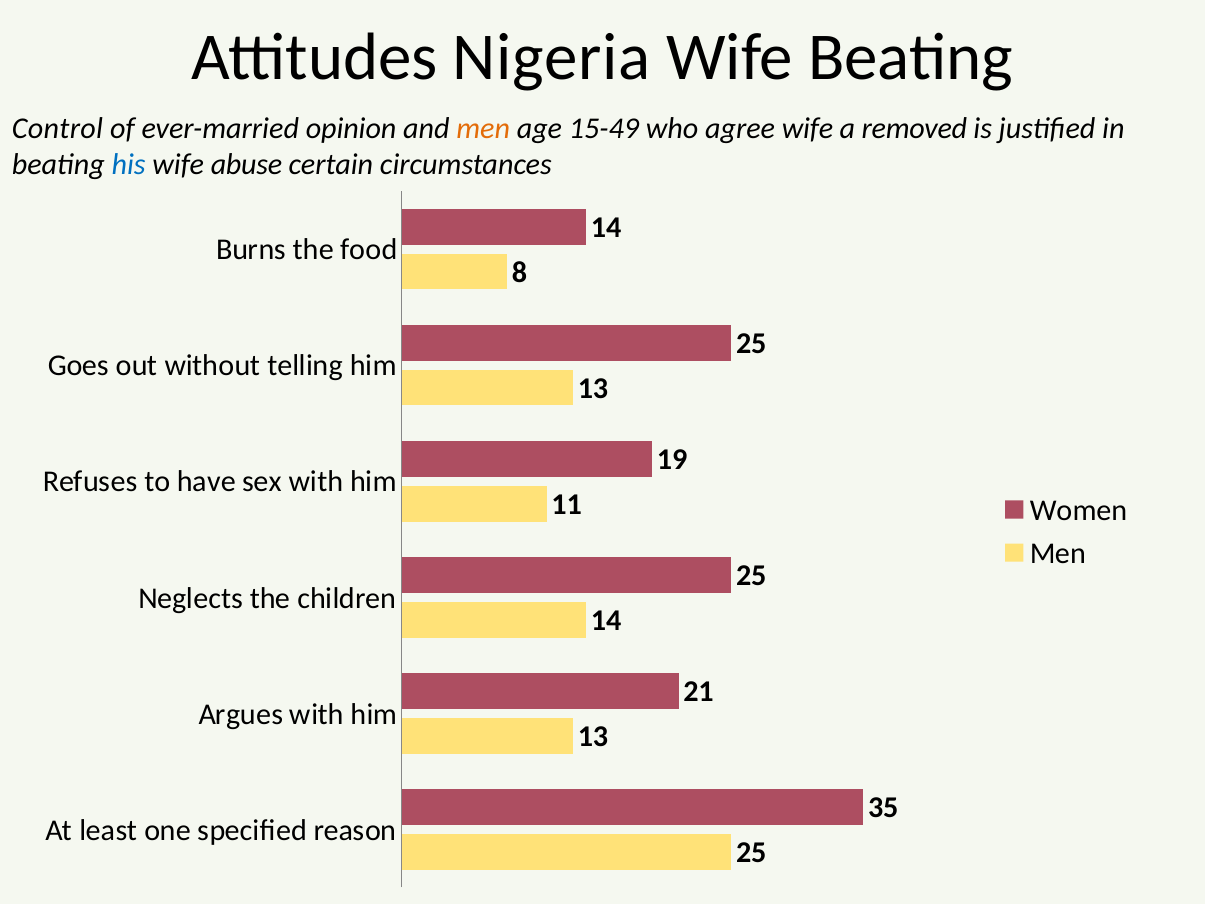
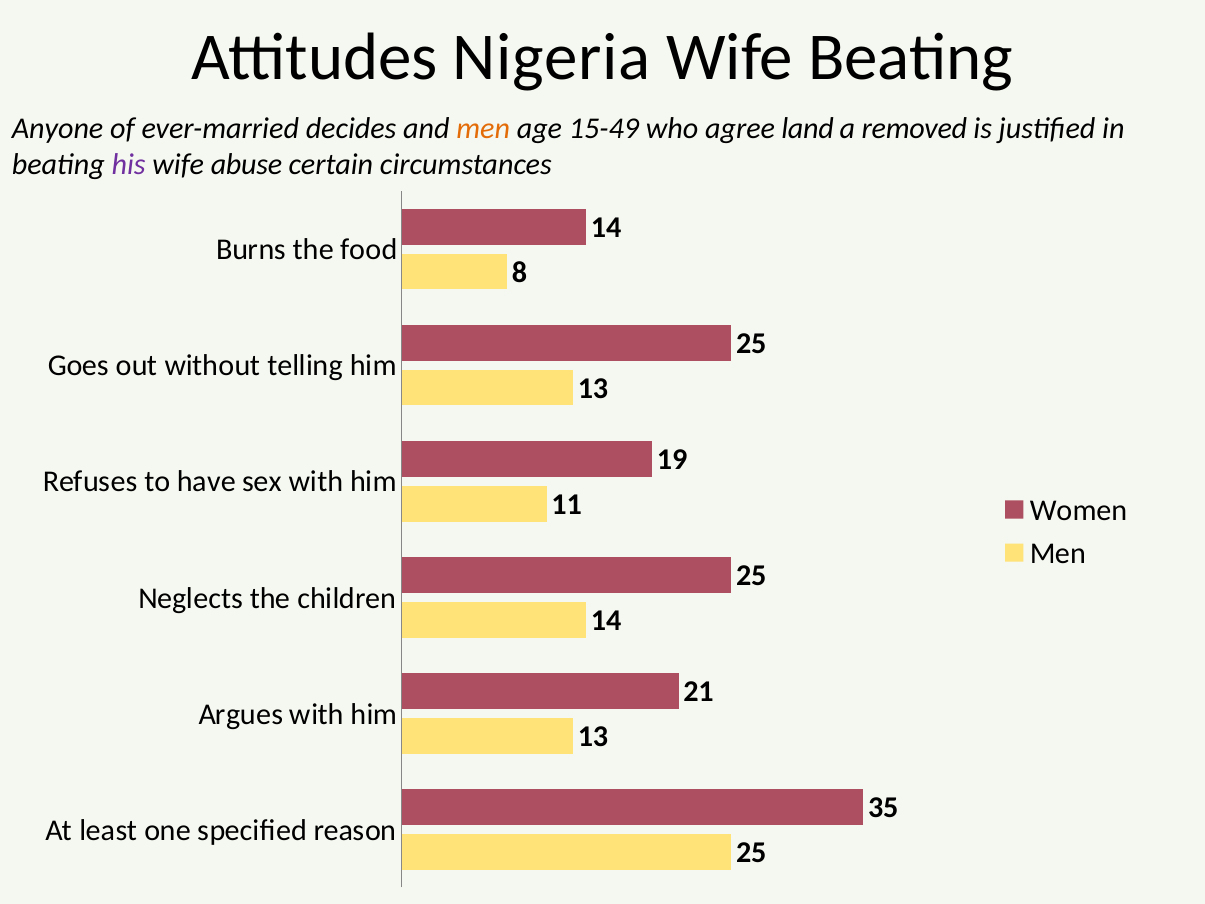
Control: Control -> Anyone
opinion: opinion -> decides
agree wife: wife -> land
his colour: blue -> purple
